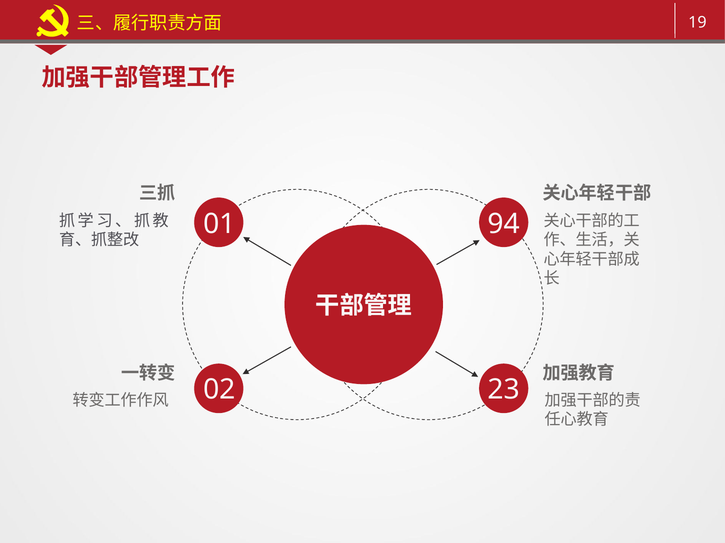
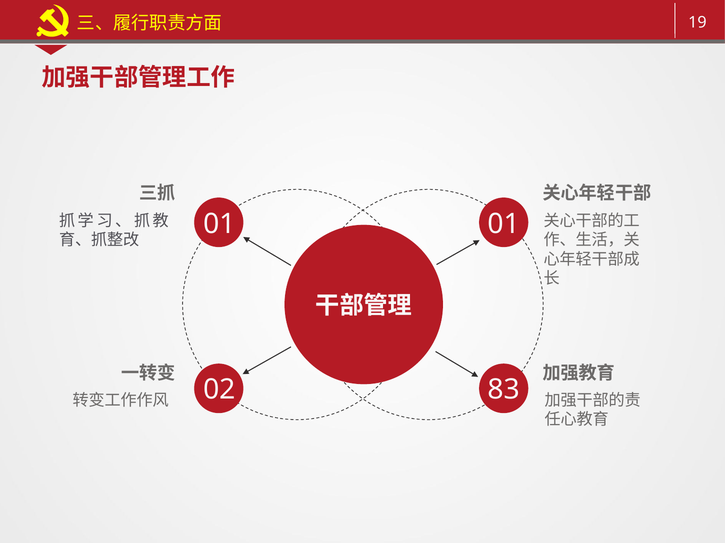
01 94: 94 -> 01
23: 23 -> 83
